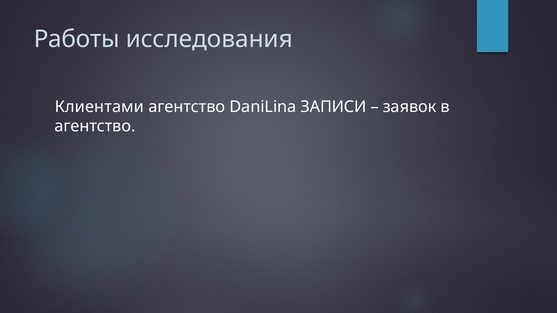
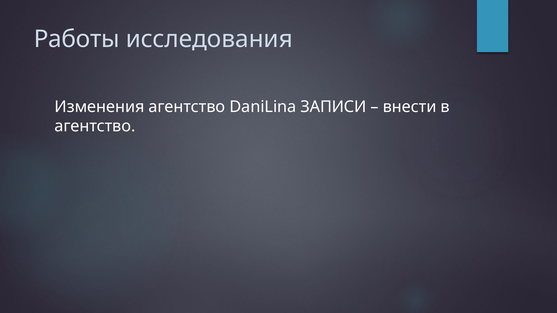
Клиентами: Клиентами -> Изменения
заявок: заявок -> внести
